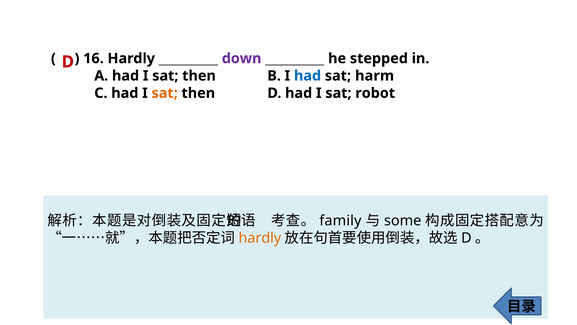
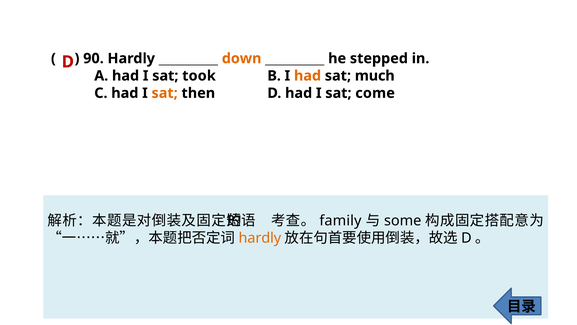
16: 16 -> 90
down colour: purple -> orange
then at (199, 76): then -> took
had at (308, 76) colour: blue -> orange
harm: harm -> much
robot: robot -> come
